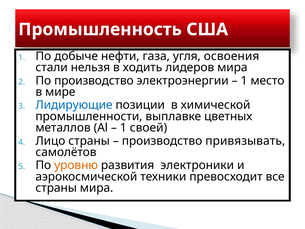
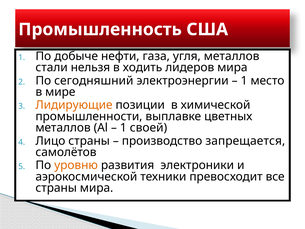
угля освоения: освоения -> металлов
По производство: производство -> сегодняшний
Лидирующие colour: blue -> orange
привязывать: привязывать -> запрещается
